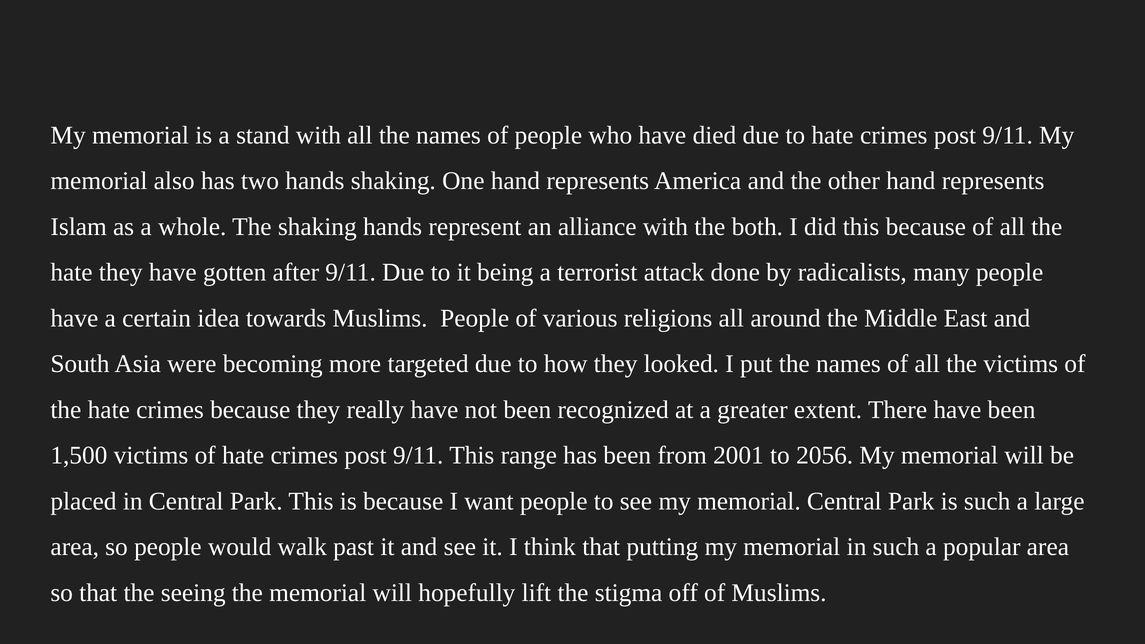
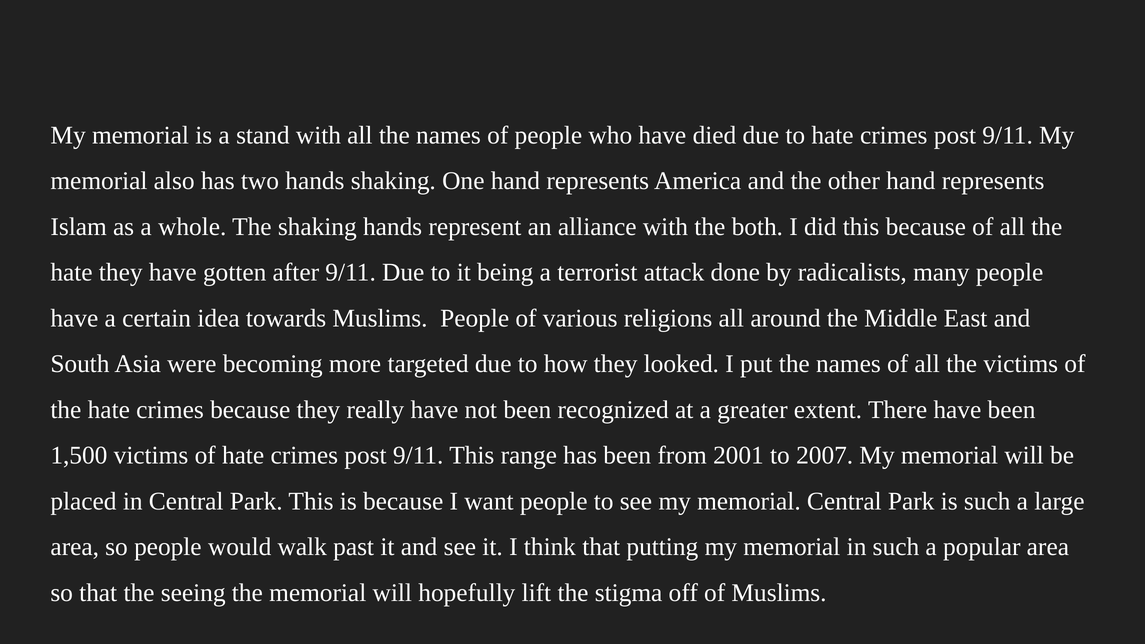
2056: 2056 -> 2007
